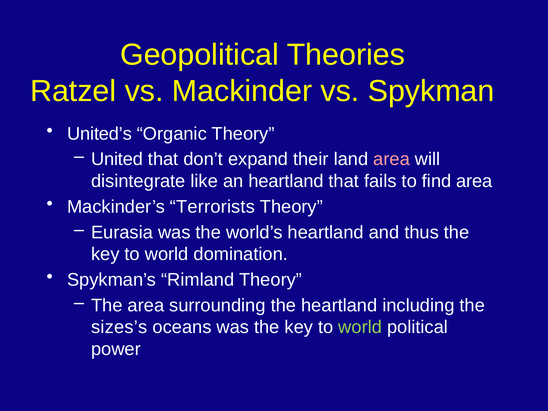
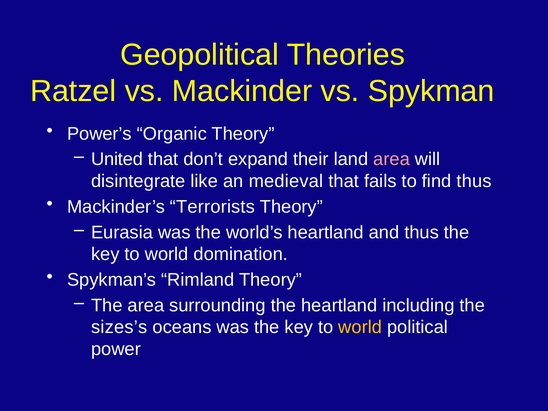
United’s: United’s -> Power’s
an heartland: heartland -> medieval
find area: area -> thus
world at (360, 327) colour: light green -> yellow
